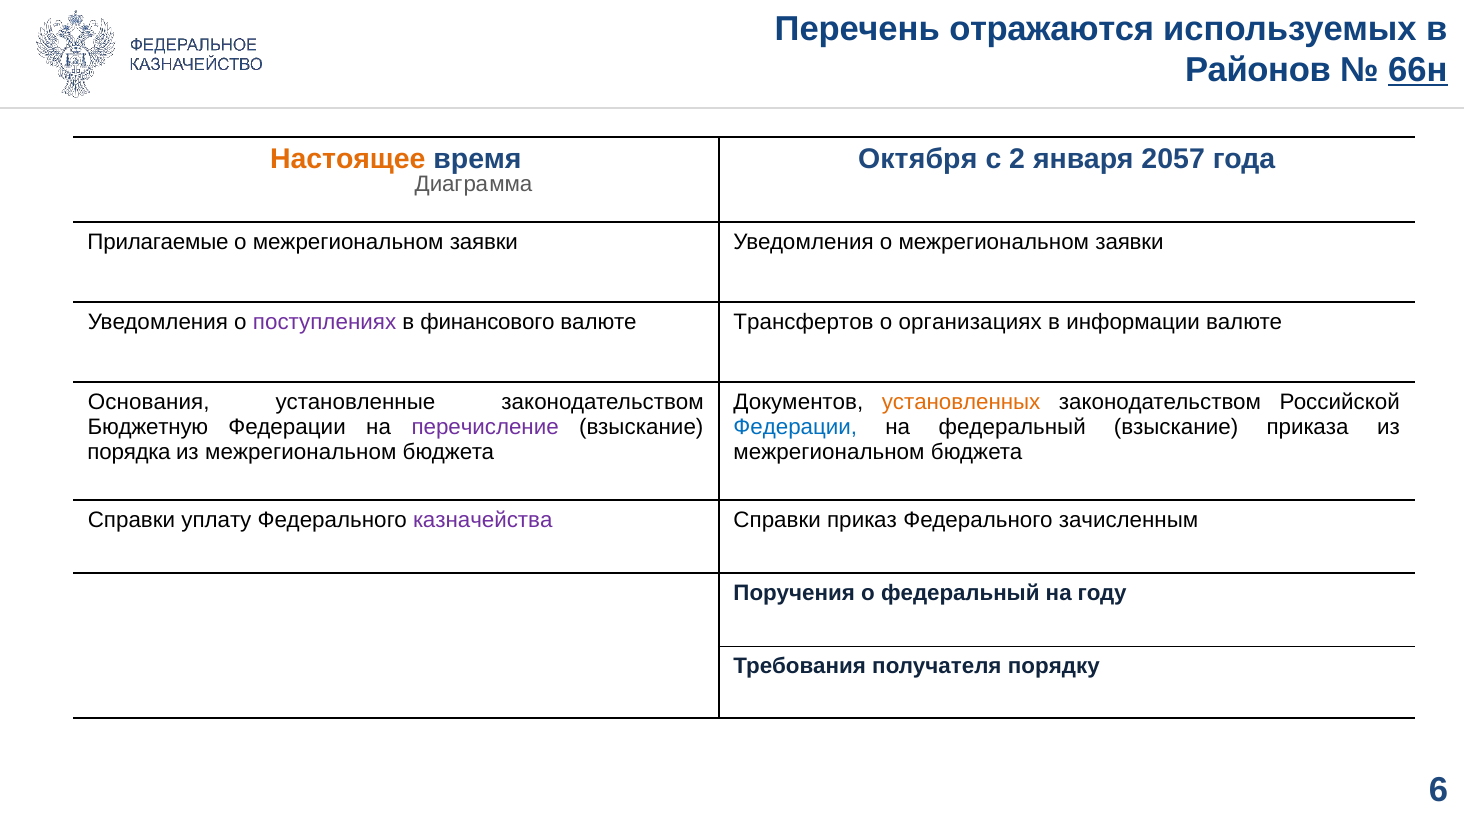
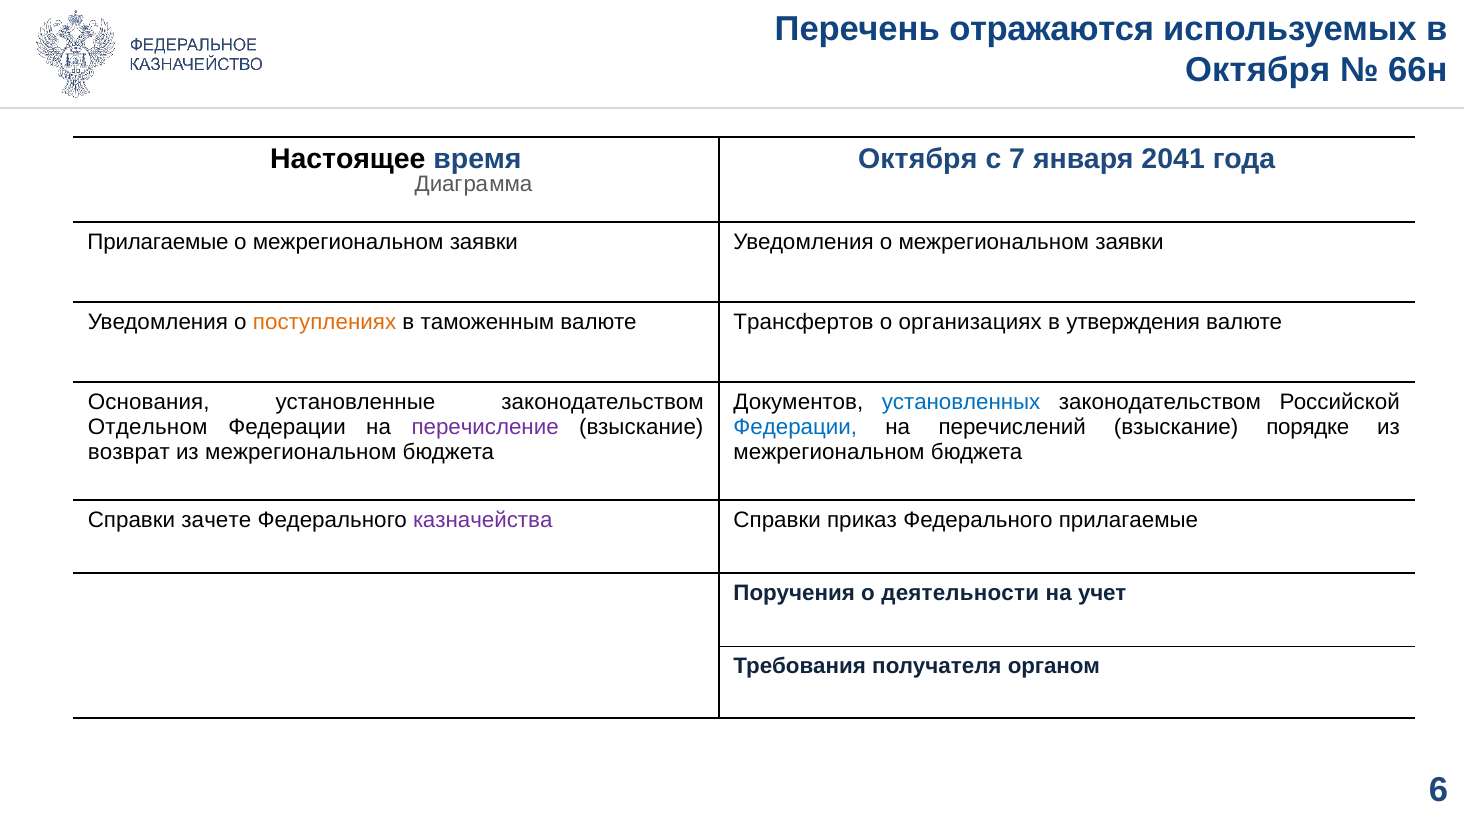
Районов at (1258, 70): Районов -> Октября
66н underline: present -> none
Настоящее colour: orange -> black
2: 2 -> 7
2057: 2057 -> 2041
поступлениях colour: purple -> orange
финансового: финансового -> таможенным
информации: информации -> утверждения
установленных colour: orange -> blue
Бюджетную: Бюджетную -> Отдельном
на федеральный: федеральный -> перечислений
приказа: приказа -> порядке
порядка: порядка -> возврат
уплату: уплату -> зачете
Федерального зачисленным: зачисленным -> прилагаемые
о федеральный: федеральный -> деятельности
году: году -> учет
порядку: порядку -> органом
